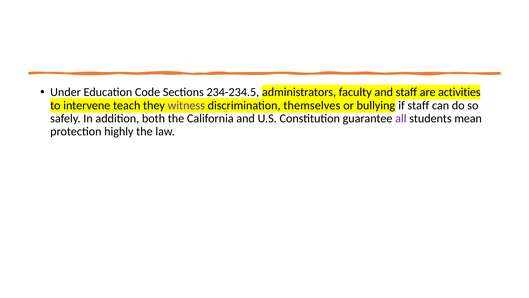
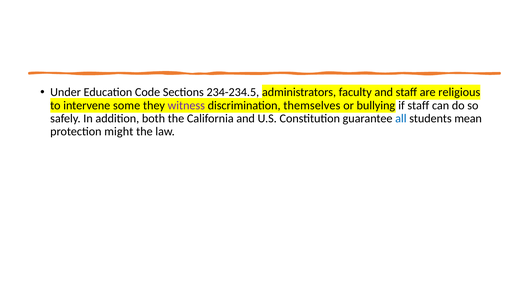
activities: activities -> religious
teach: teach -> some
all colour: purple -> blue
highly: highly -> might
